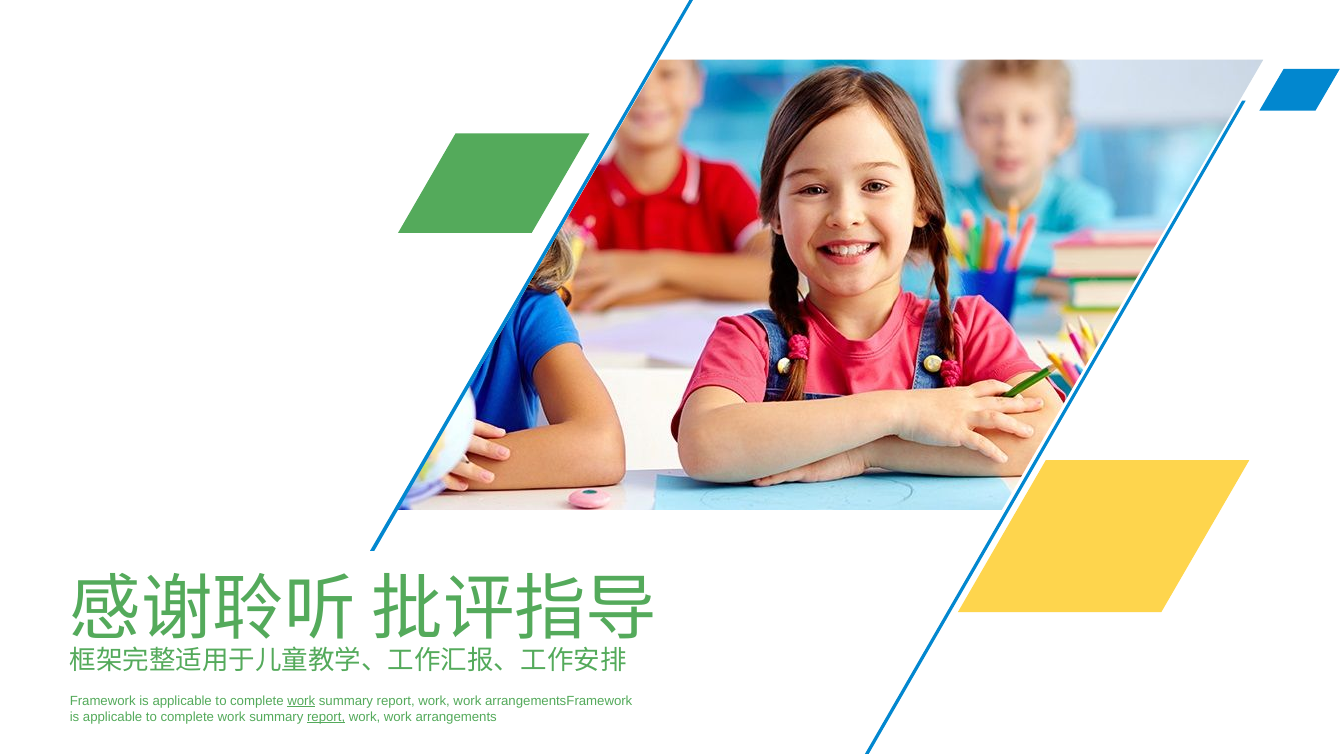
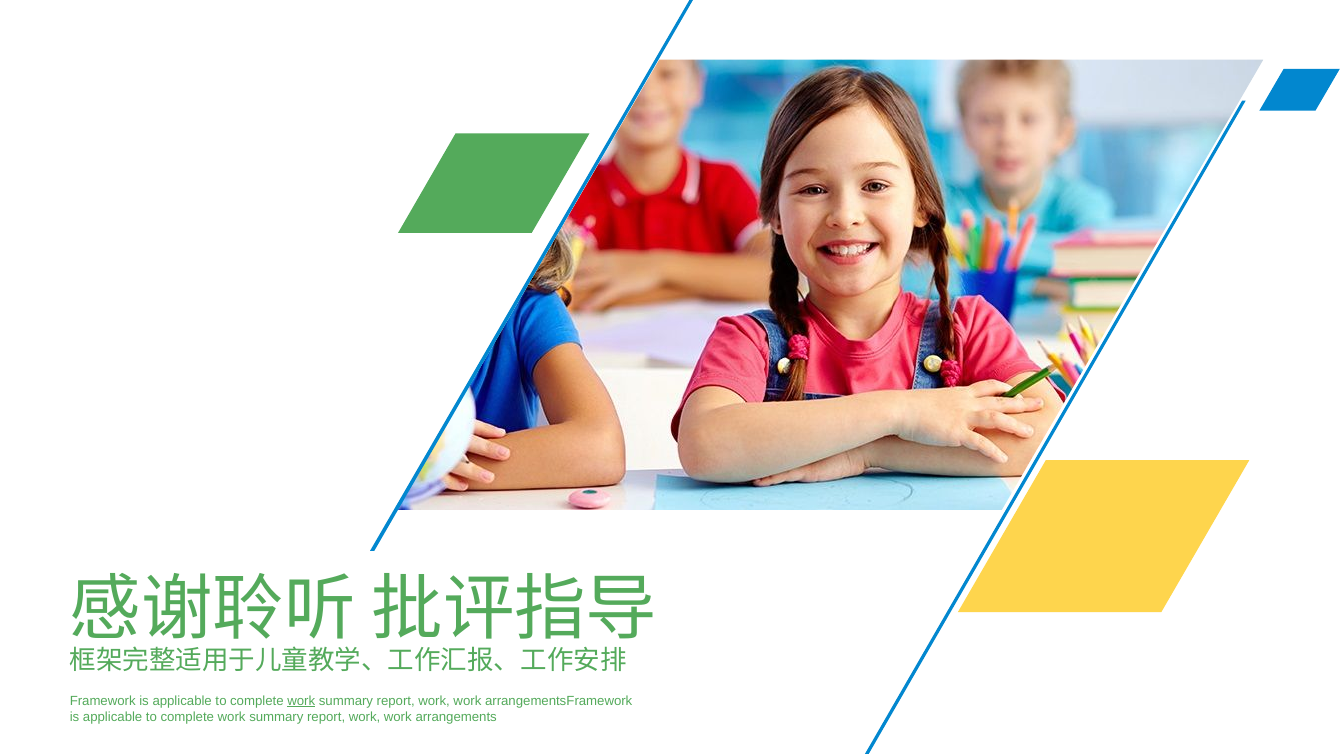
report at (326, 717) underline: present -> none
